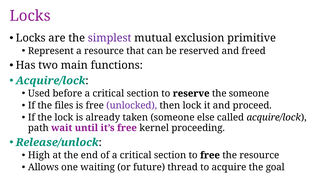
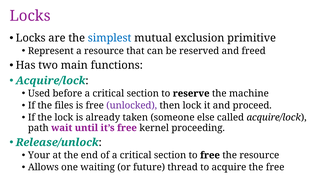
simplest colour: purple -> blue
the someone: someone -> machine
High: High -> Your
the goal: goal -> free
